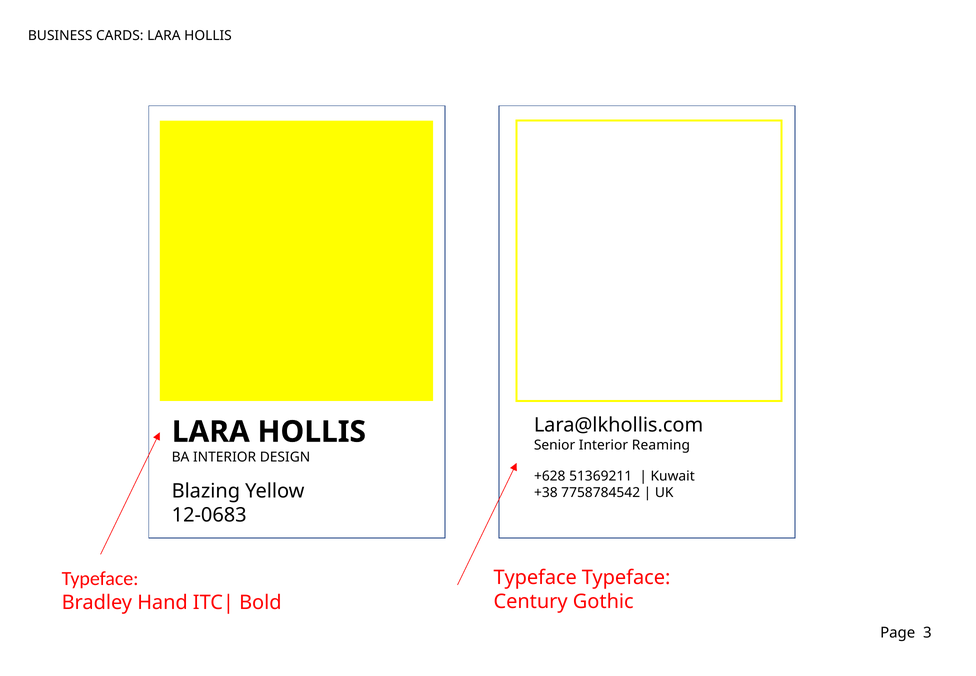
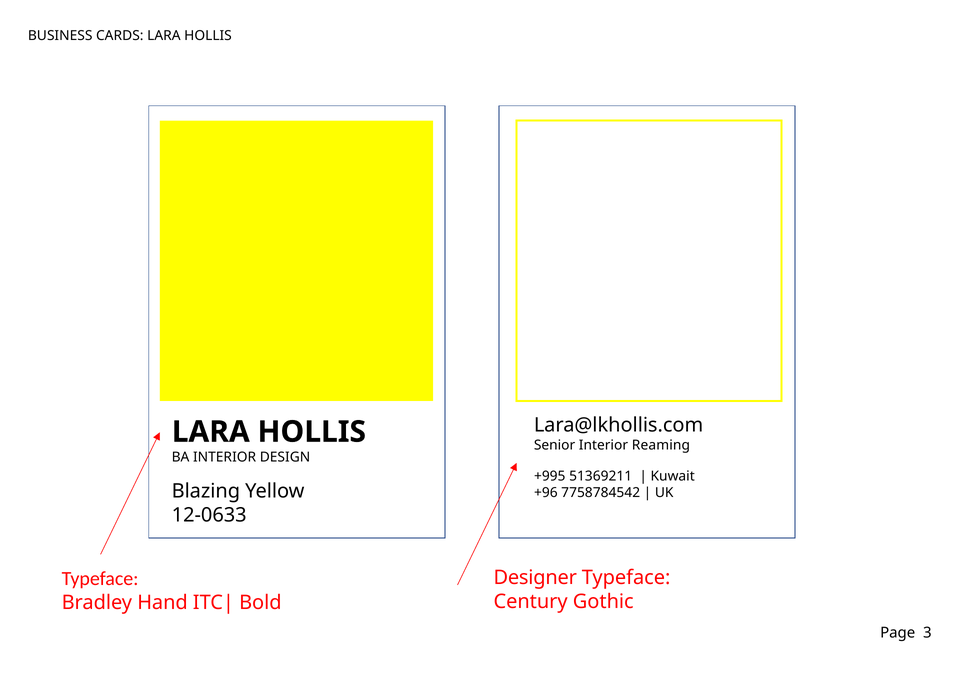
+628: +628 -> +995
+38: +38 -> +96
12-0683: 12-0683 -> 12-0633
Typeface at (535, 577): Typeface -> Designer
